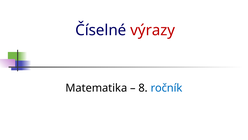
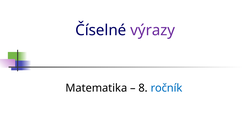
výrazy colour: red -> purple
